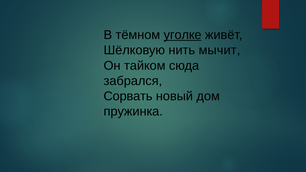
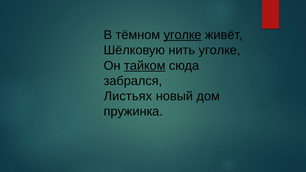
нить мычит: мычит -> уголке
тайком underline: none -> present
Сорвать: Сорвать -> Листьях
